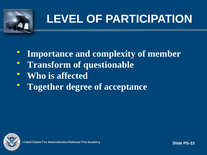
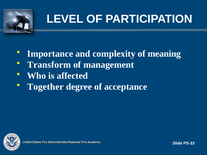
member: member -> meaning
questionable: questionable -> management
